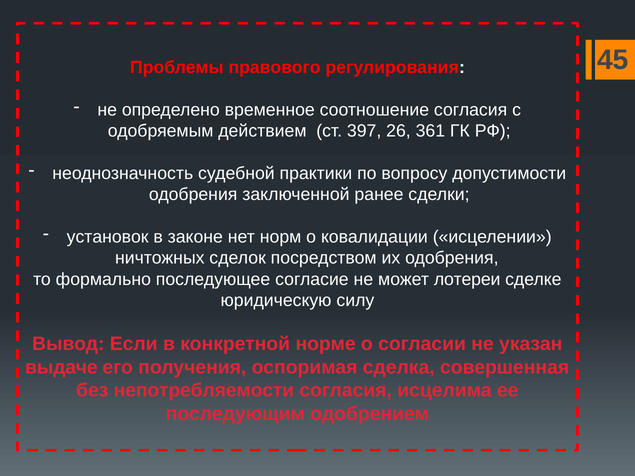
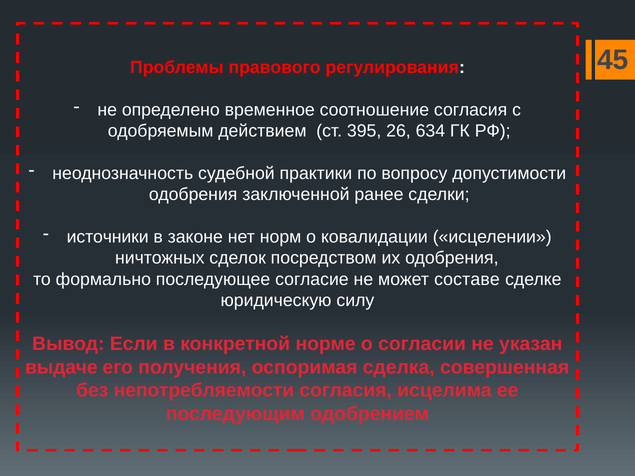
397: 397 -> 395
361: 361 -> 634
установок: установок -> источники
лотереи: лотереи -> составе
